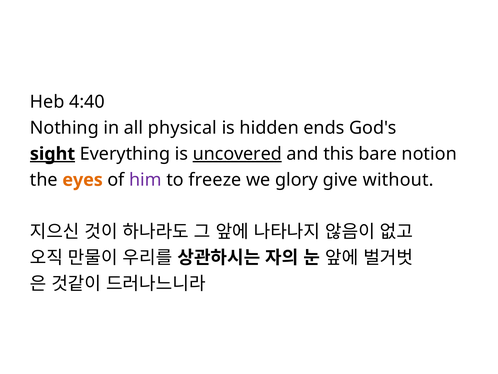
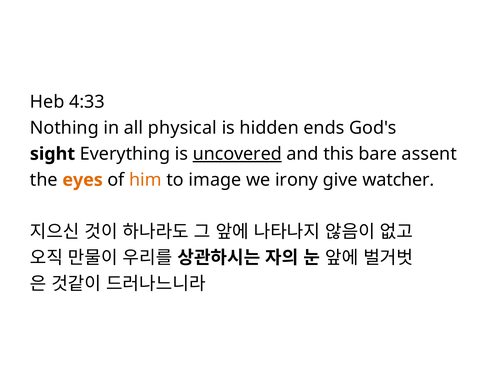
4:40: 4:40 -> 4:33
sight underline: present -> none
notion: notion -> assent
him colour: purple -> orange
freeze: freeze -> image
glory: glory -> irony
without: without -> watcher
